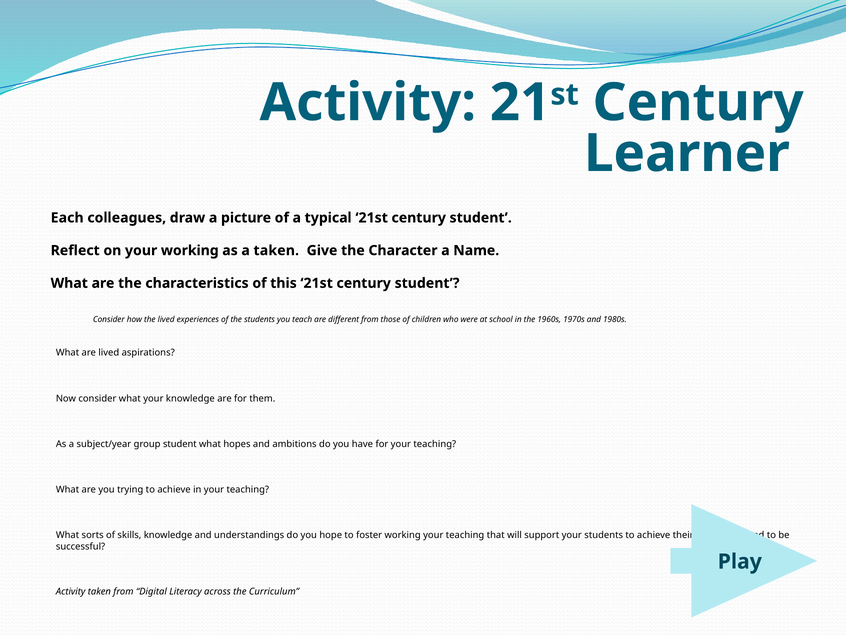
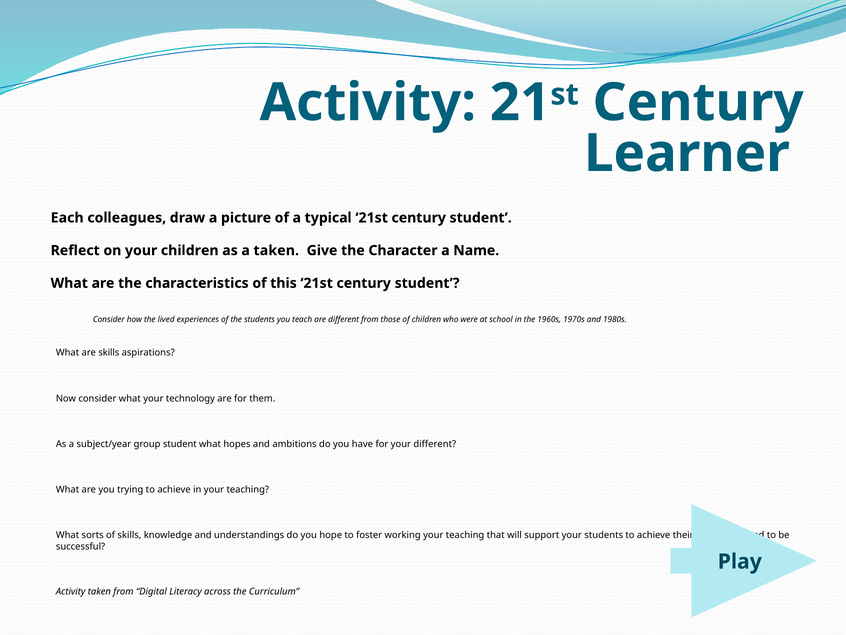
your working: working -> children
are lived: lived -> skills
your knowledge: knowledge -> technology
for your teaching: teaching -> different
